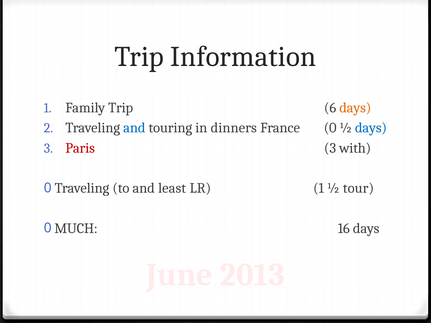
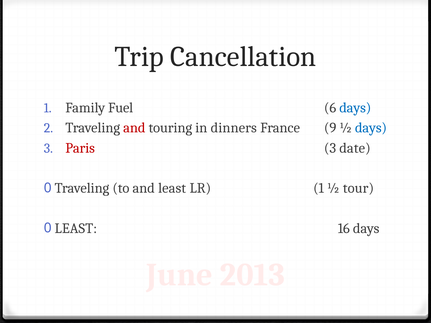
Information: Information -> Cancellation
Family Trip: Trip -> Fuel
days at (355, 108) colour: orange -> blue
and at (134, 128) colour: blue -> red
France 0: 0 -> 9
with: with -> date
MUCH at (76, 229): MUCH -> LEAST
